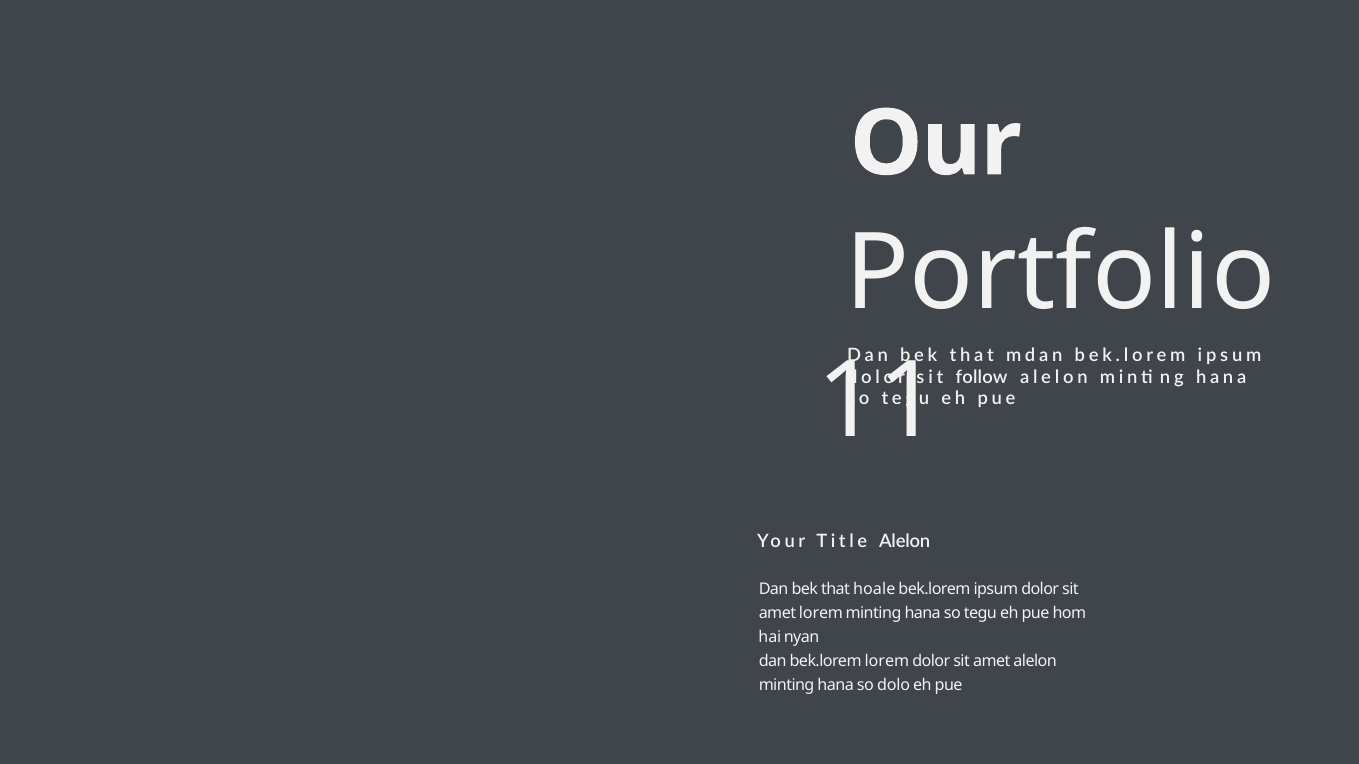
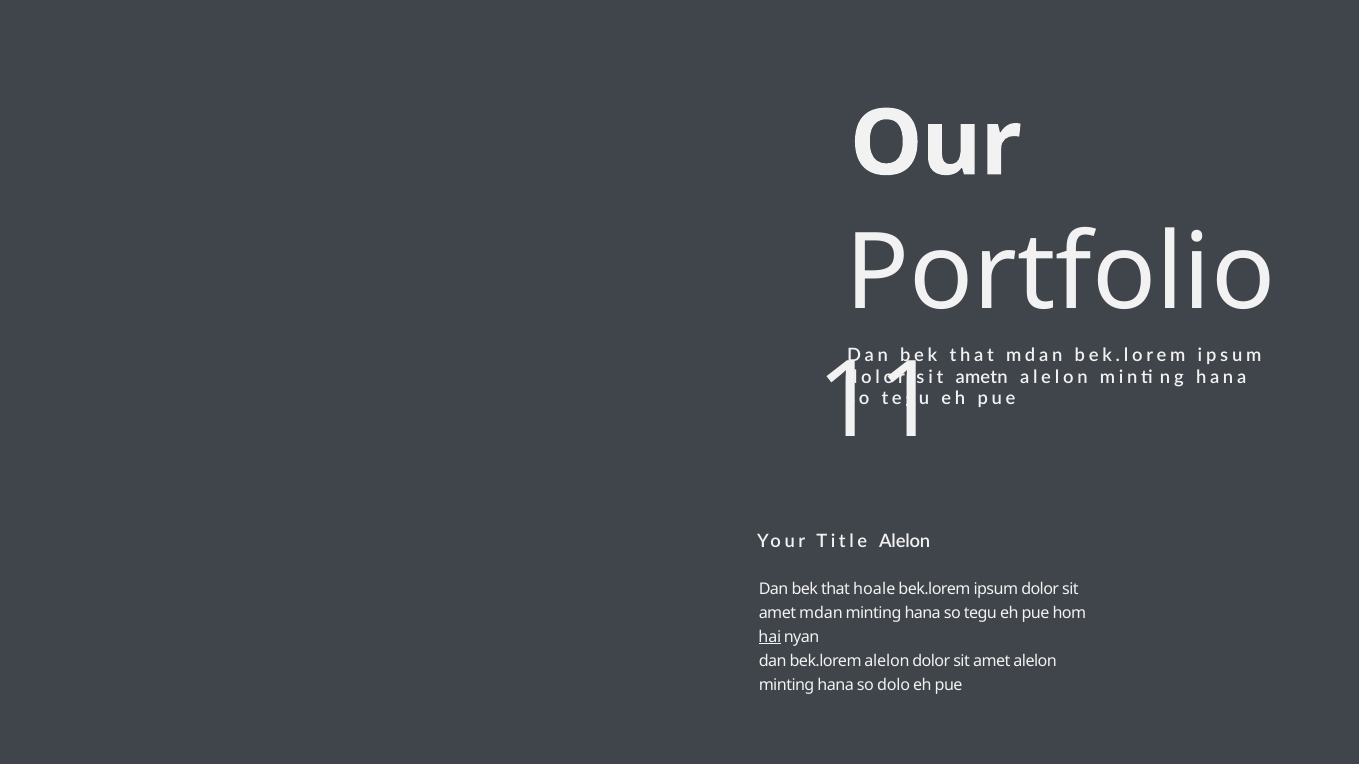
follow: follow -> ametn
amet lorem: lorem -> mdan
hai underline: none -> present
bek.lorem lorem: lorem -> alelon
